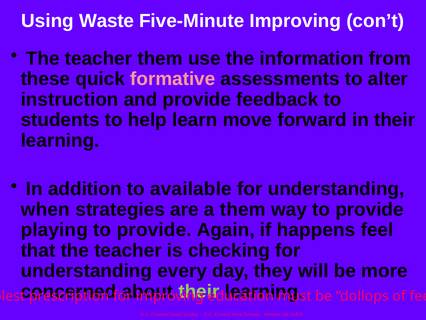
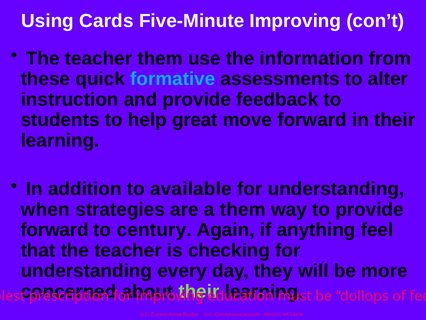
Waste: Waste -> Cards
formative colour: pink -> light blue
learn: learn -> great
playing at (54, 230): playing -> forward
provide at (154, 230): provide -> century
happens: happens -> anything
